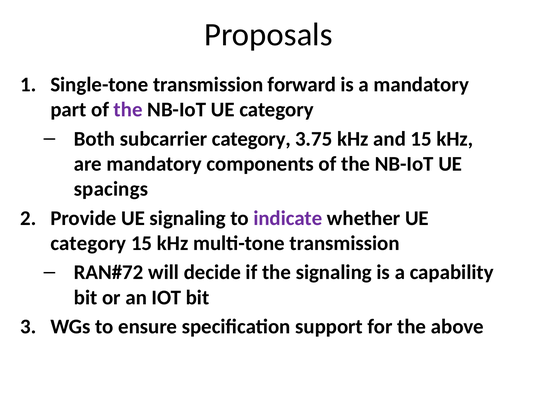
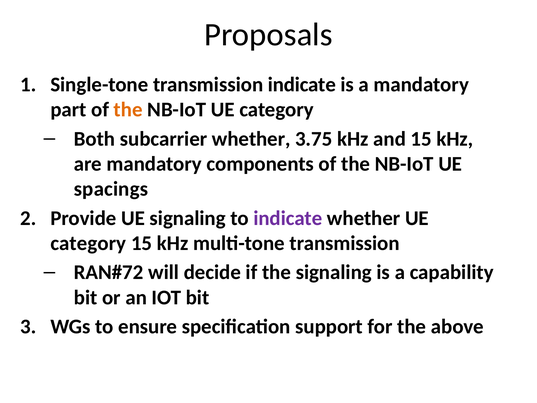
transmission forward: forward -> indicate
the at (128, 110) colour: purple -> orange
subcarrier category: category -> whether
